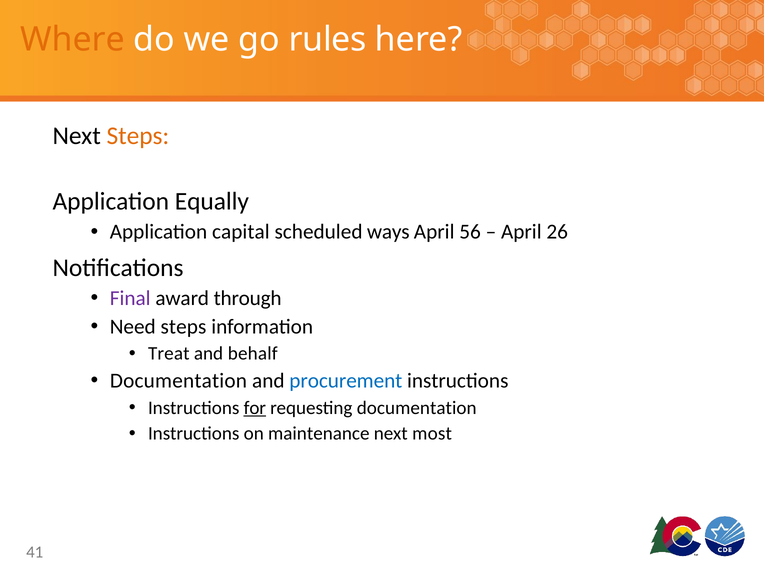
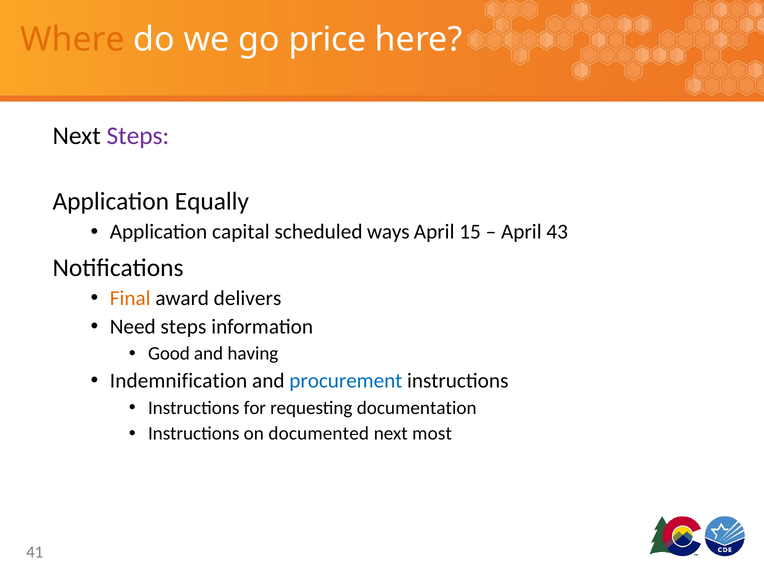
rules: rules -> price
Steps at (138, 136) colour: orange -> purple
56: 56 -> 15
26: 26 -> 43
Final colour: purple -> orange
through: through -> delivers
Treat: Treat -> Good
behalf: behalf -> having
Documentation at (178, 381): Documentation -> Indemnification
for underline: present -> none
maintenance: maintenance -> documented
